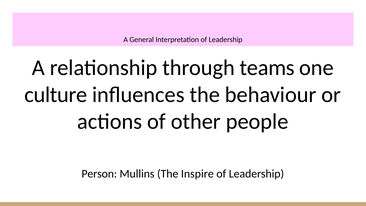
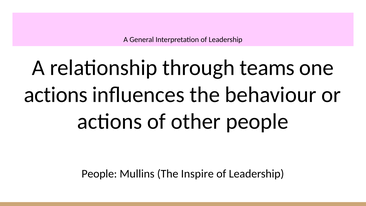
culture at (56, 95): culture -> actions
Person at (99, 174): Person -> People
